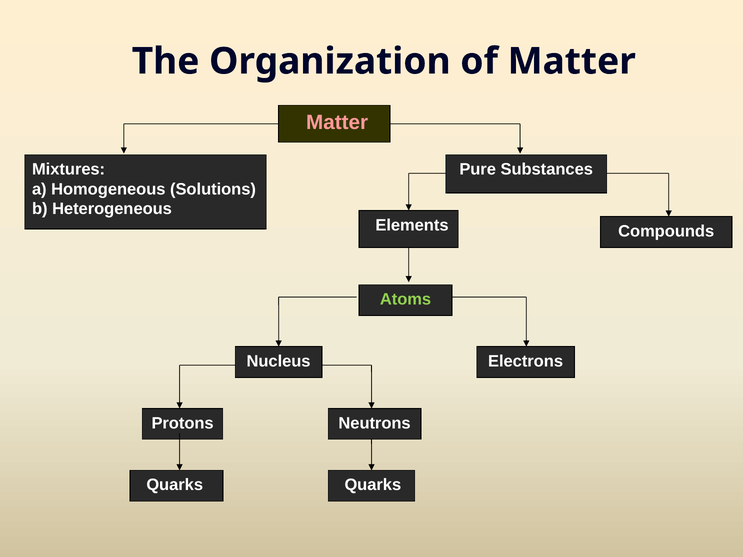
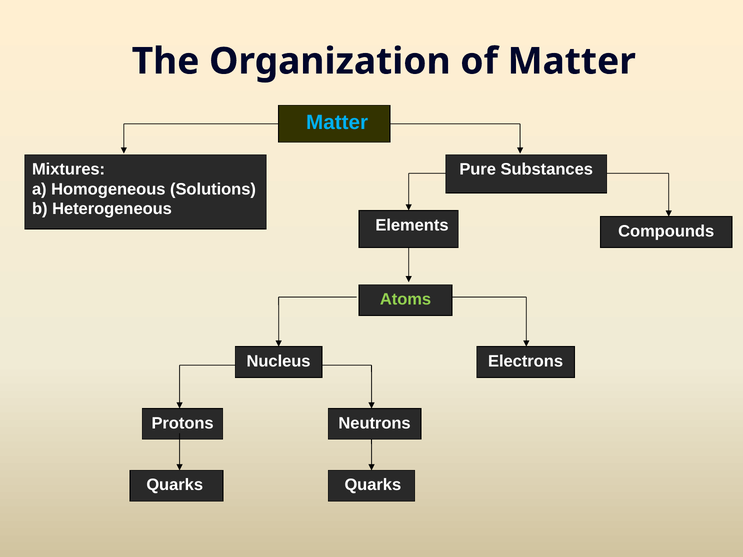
Matter at (337, 123) colour: pink -> light blue
